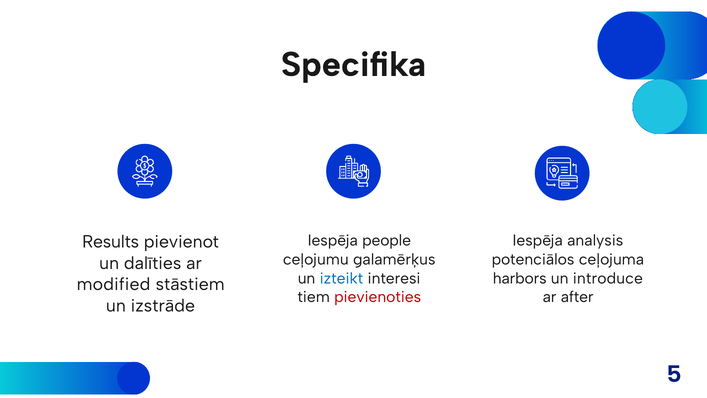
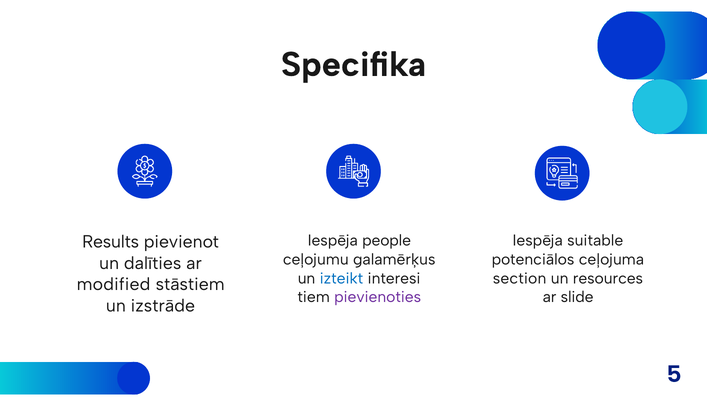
analysis: analysis -> suitable
harbors: harbors -> section
introduce: introduce -> resources
pievienoties colour: red -> purple
after: after -> slide
